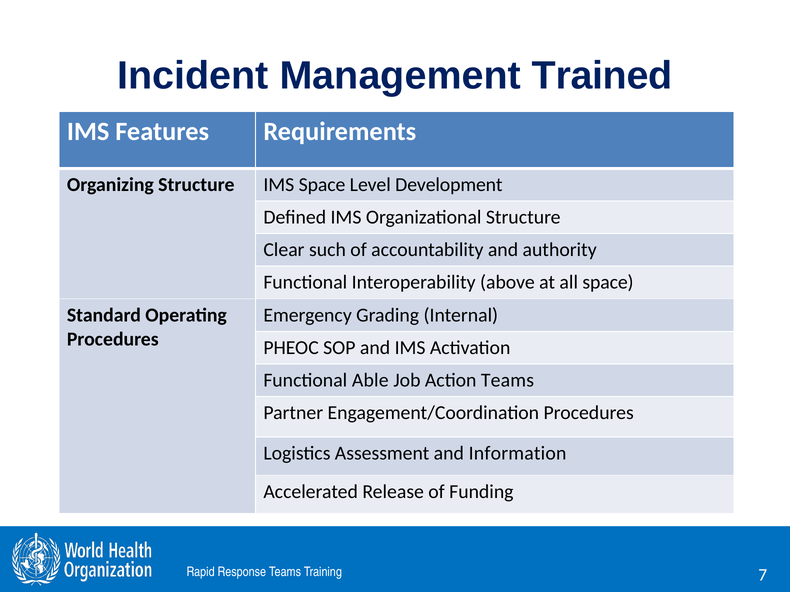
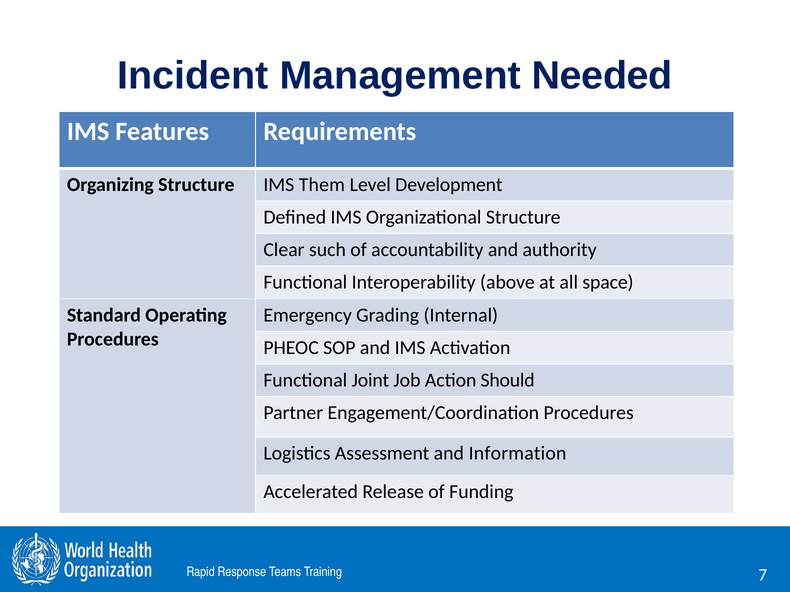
Trained: Trained -> Needed
IMS Space: Space -> Them
Able: Able -> Joint
Action Teams: Teams -> Should
